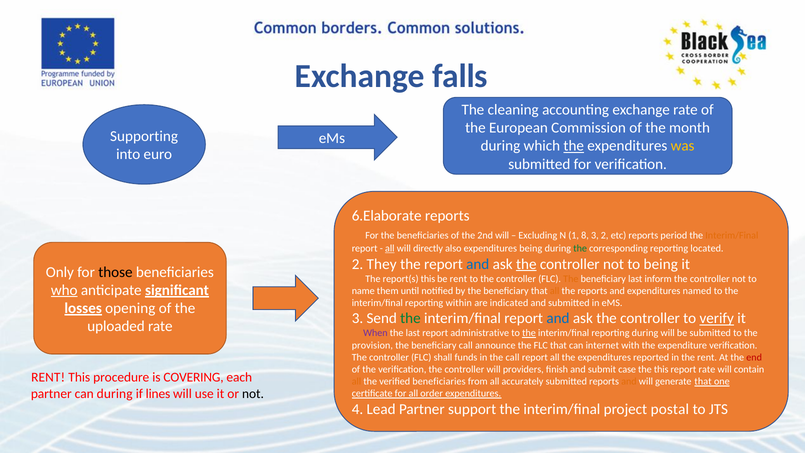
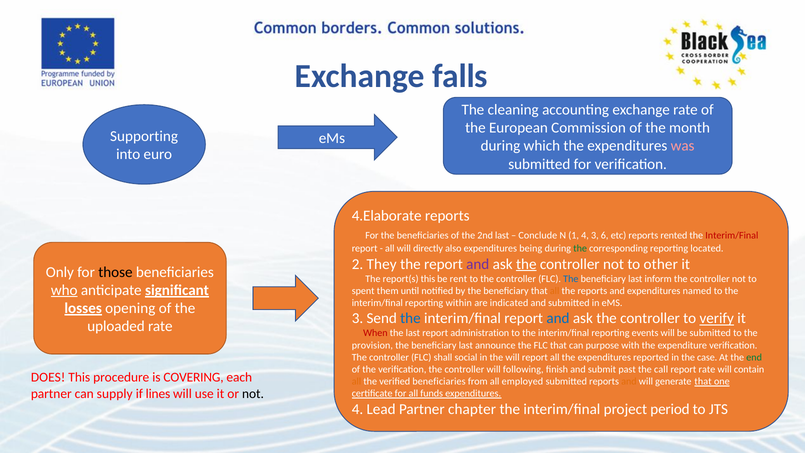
the at (574, 146) underline: present -> none
was colour: yellow -> pink
6.Elaborate: 6.Elaborate -> 4.Elaborate
2nd will: will -> last
Excluding: Excluding -> Conclude
1 8: 8 -> 4
3 2: 2 -> 6
period: period -> rented
Interim/Final at (732, 235) colour: orange -> red
all at (390, 248) underline: present -> none
and at (478, 264) colour: blue -> purple
to being: being -> other
The at (571, 279) colour: orange -> blue
name: name -> spent
the at (410, 318) colour: green -> blue
When colour: purple -> red
administrative: administrative -> administration
the at (529, 333) underline: present -> none
reporting during: during -> events
call at (466, 345): call -> last
internet: internet -> purpose
funds: funds -> social
the call: call -> will
the rent: rent -> case
end colour: red -> green
providers: providers -> following
case: case -> past
the this: this -> call
RENT at (48, 377): RENT -> DOES
accurately: accurately -> employed
can during: during -> supply
order: order -> funds
support: support -> chapter
postal: postal -> period
